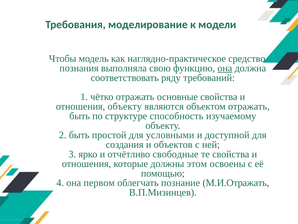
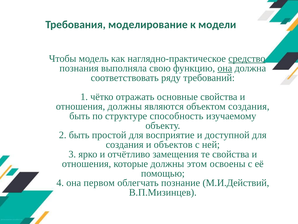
средство underline: none -> present
отношения объекту: объекту -> должны
объектом отражать: отражать -> создания
условными: условными -> восприятие
свободные: свободные -> замещения
М.И.Отражать: М.И.Отражать -> М.И.Действий
